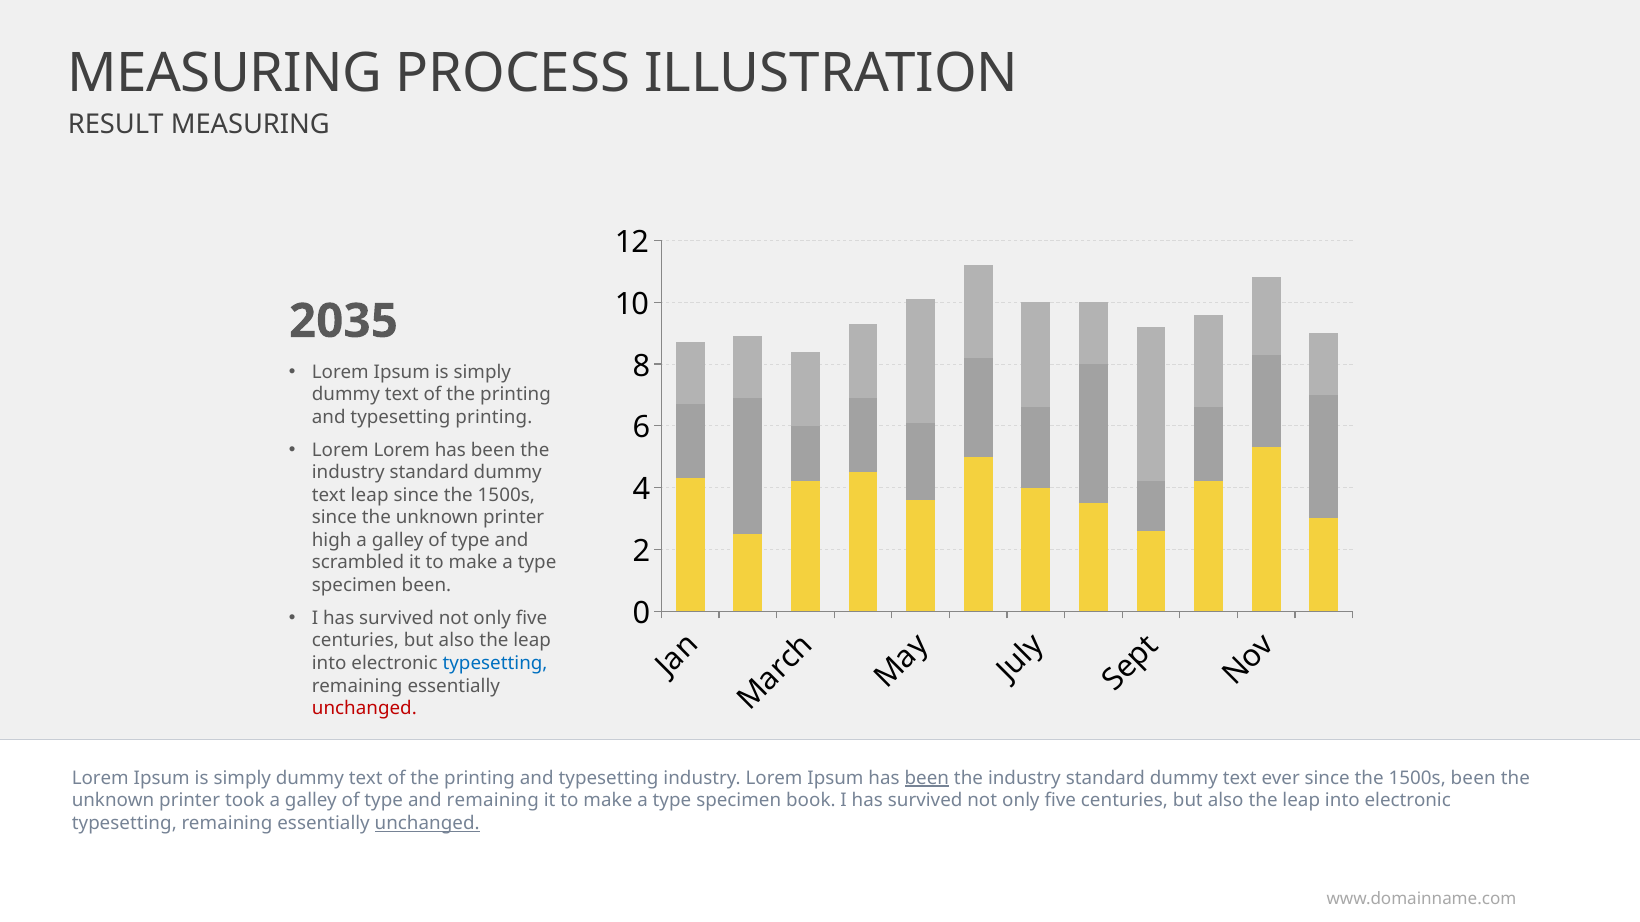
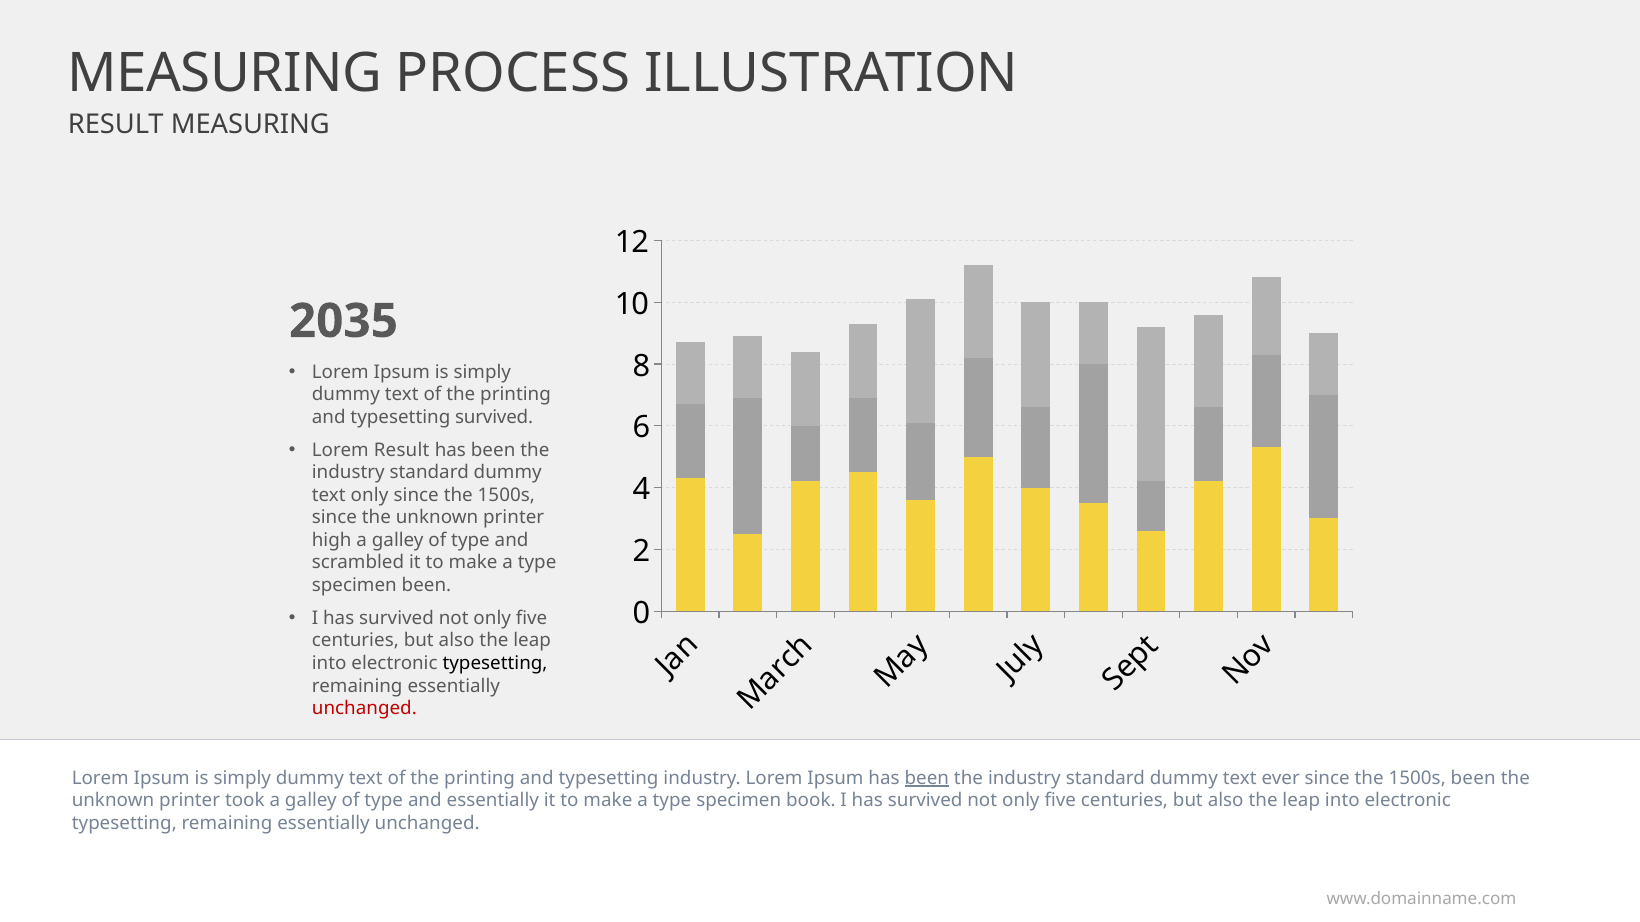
typesetting printing: printing -> survived
Lorem Lorem: Lorem -> Result
text leap: leap -> only
typesetting at (495, 664) colour: blue -> black
and remaining: remaining -> essentially
unchanged at (427, 824) underline: present -> none
